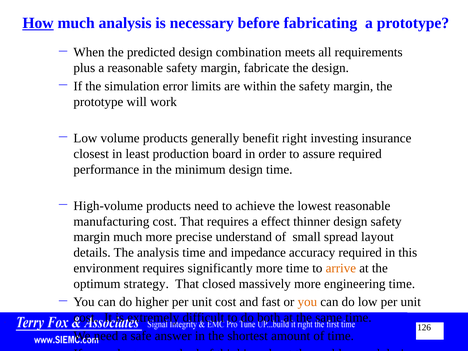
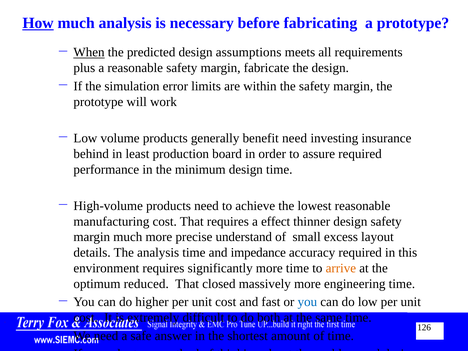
When underline: none -> present
combination: combination -> assumptions
benefit right: right -> need
closest: closest -> behind
spread: spread -> excess
strategy: strategy -> reduced
you at (307, 302) colour: orange -> blue
